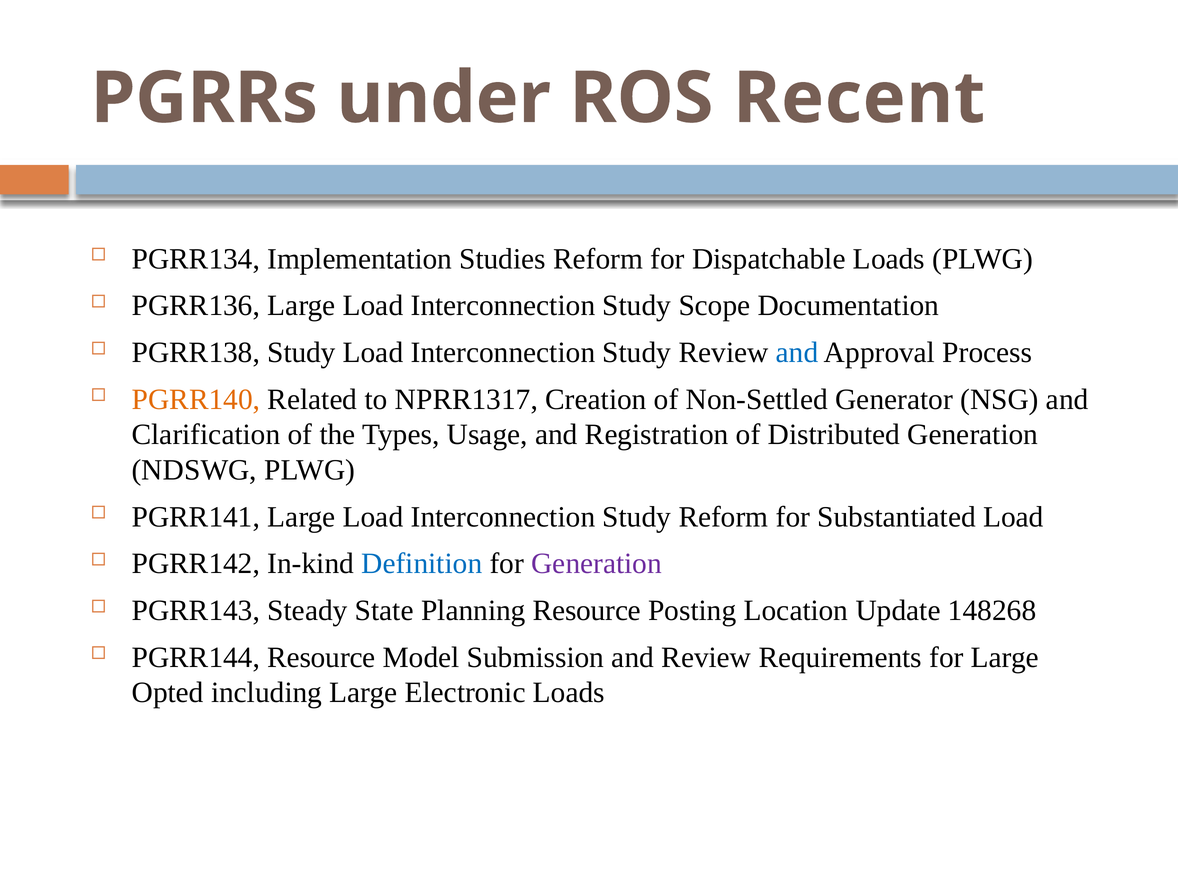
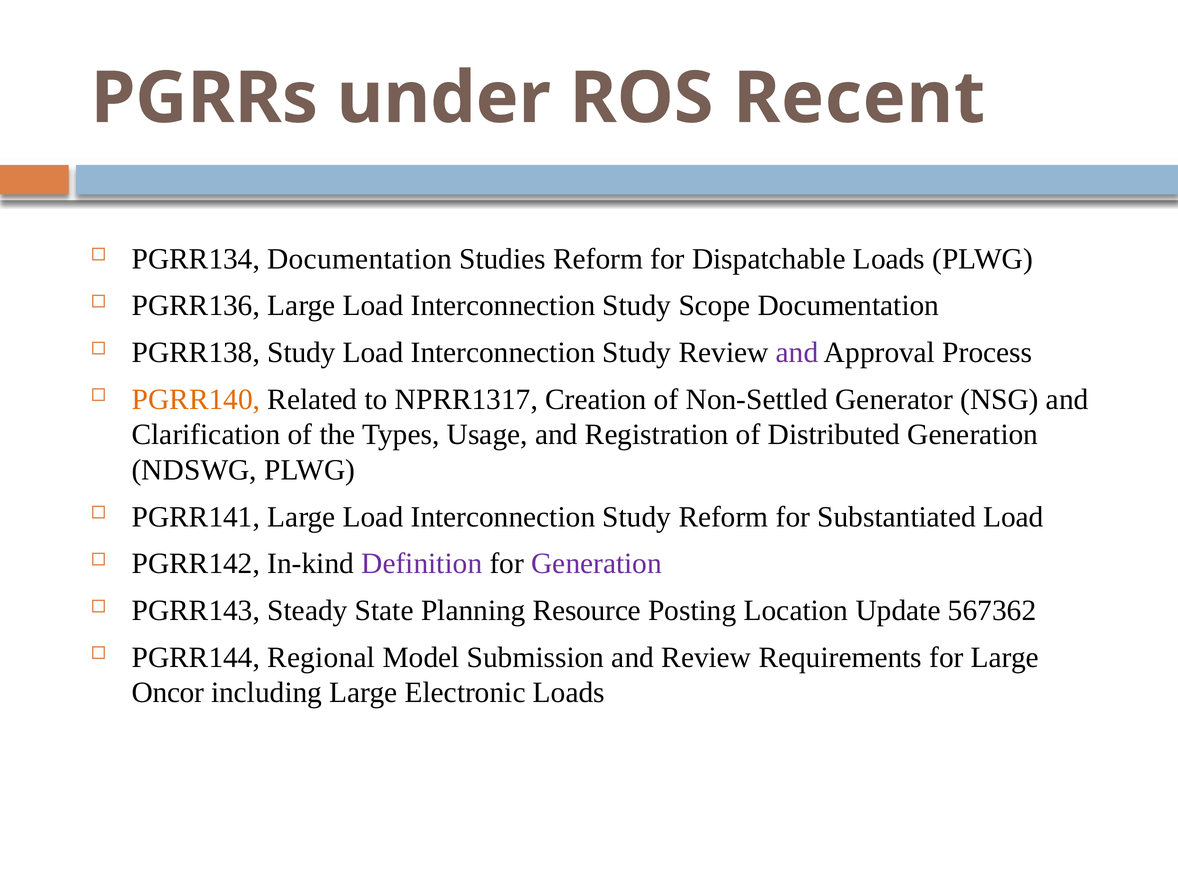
PGRR134 Implementation: Implementation -> Documentation
and at (797, 352) colour: blue -> purple
Definition colour: blue -> purple
148268: 148268 -> 567362
PGRR144 Resource: Resource -> Regional
Opted: Opted -> Oncor
